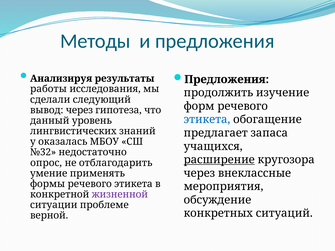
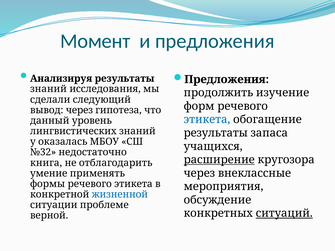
Методы: Методы -> Момент
работы at (48, 89): работы -> знаний
предлагает at (216, 133): предлагает -> результаты
опрос: опрос -> книга
жизненной colour: purple -> blue
ситуаций underline: none -> present
